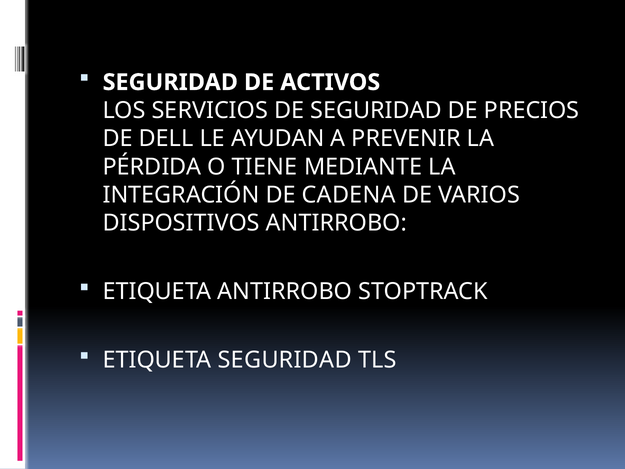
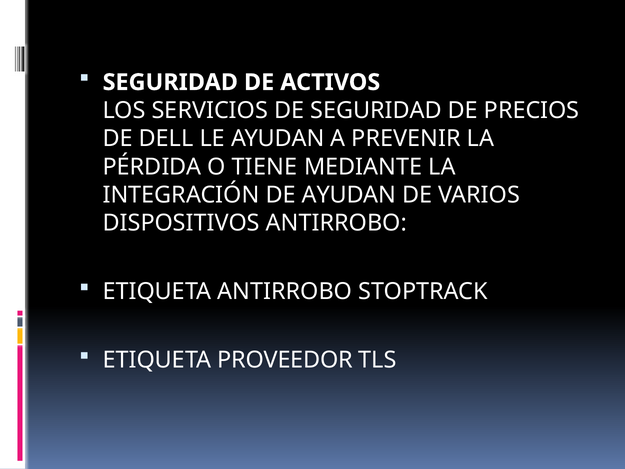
DE CADENA: CADENA -> AYUDAN
ETIQUETA SEGURIDAD: SEGURIDAD -> PROVEEDOR
